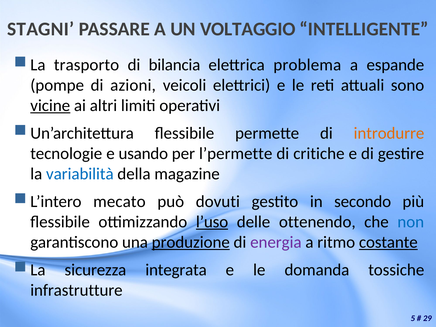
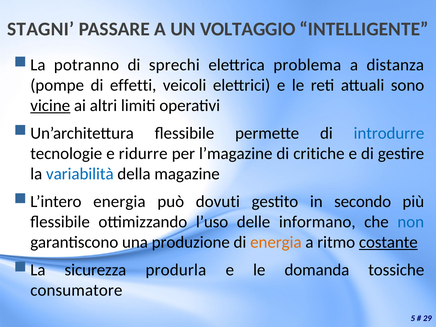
trasporto: trasporto -> potranno
bilancia: bilancia -> sprechi
espande: espande -> distanza
azioni: azioni -> effetti
introdurre colour: orange -> blue
usando: usando -> ridurre
l’permette: l’permette -> l’magazine
L’intero mecato: mecato -> energia
l’uso underline: present -> none
ottenendo: ottenendo -> informano
produzione underline: present -> none
energia at (276, 242) colour: purple -> orange
integrata: integrata -> produrla
infrastrutture: infrastrutture -> consumatore
